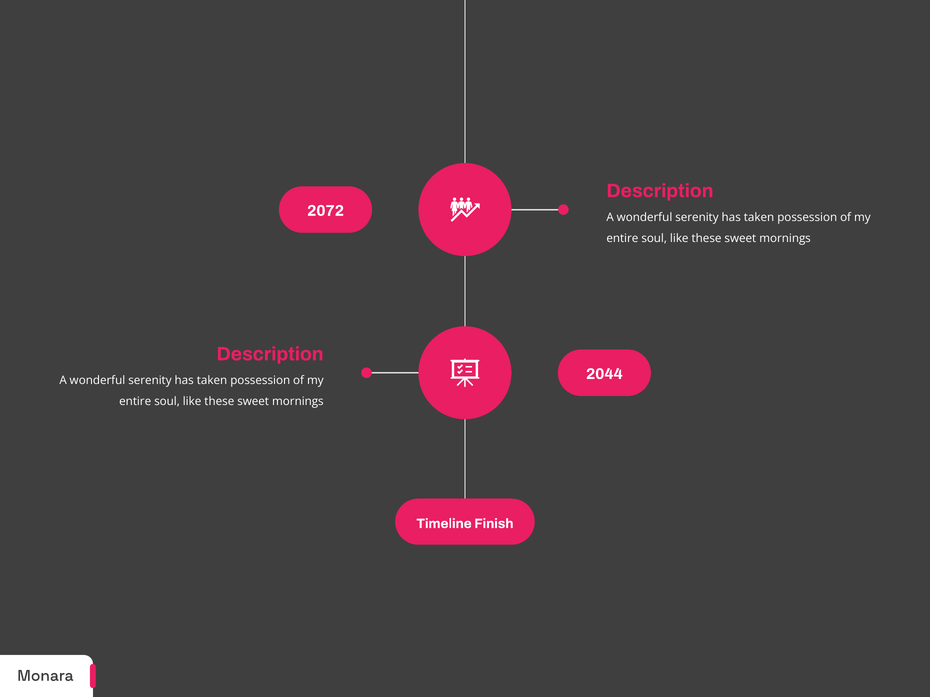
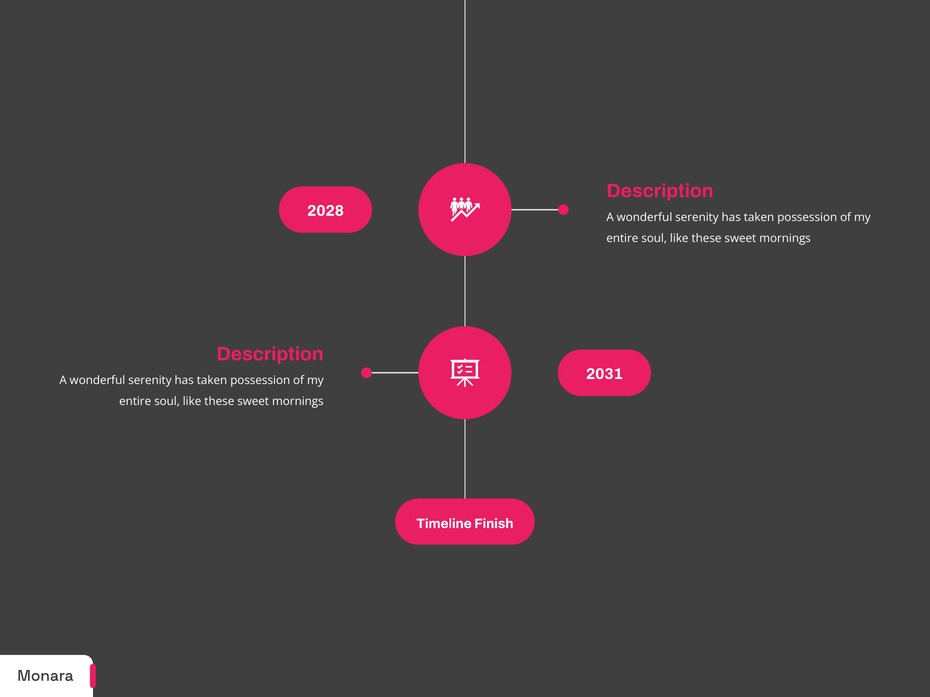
2072: 2072 -> 2028
2044: 2044 -> 2031
